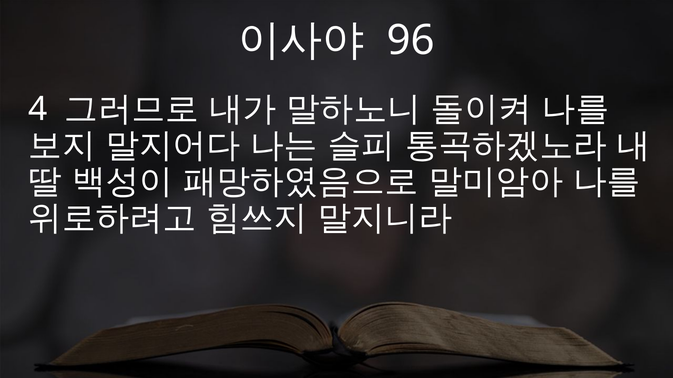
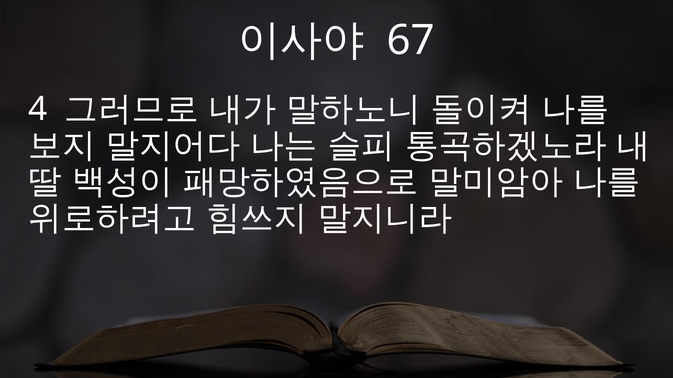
96: 96 -> 67
